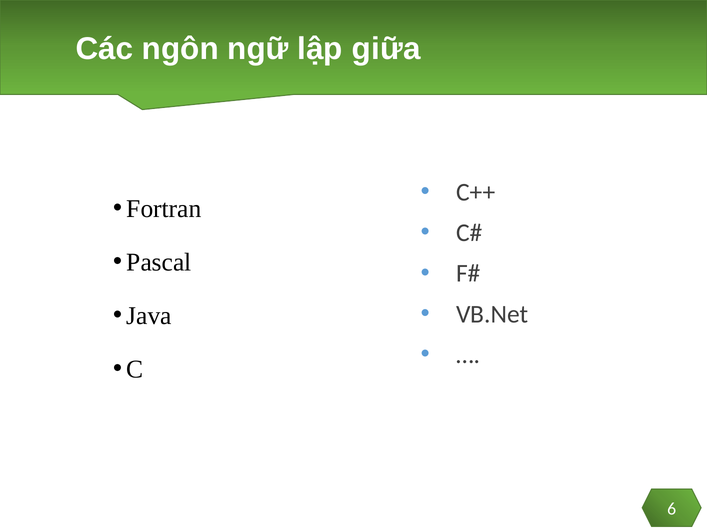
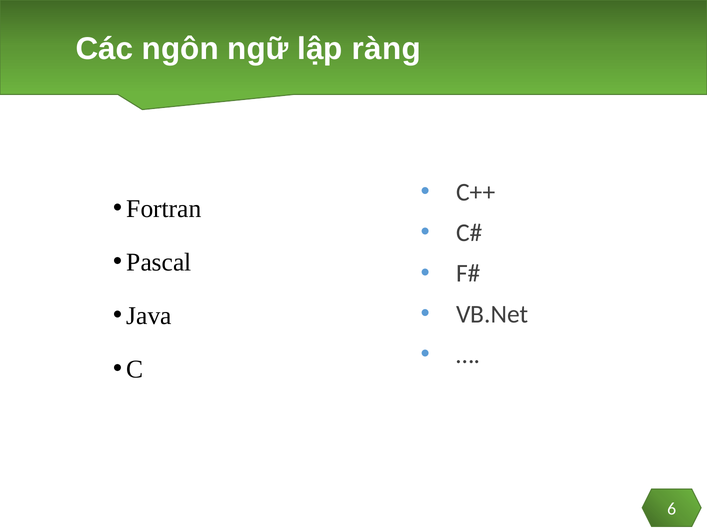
giữa: giữa -> ràng
